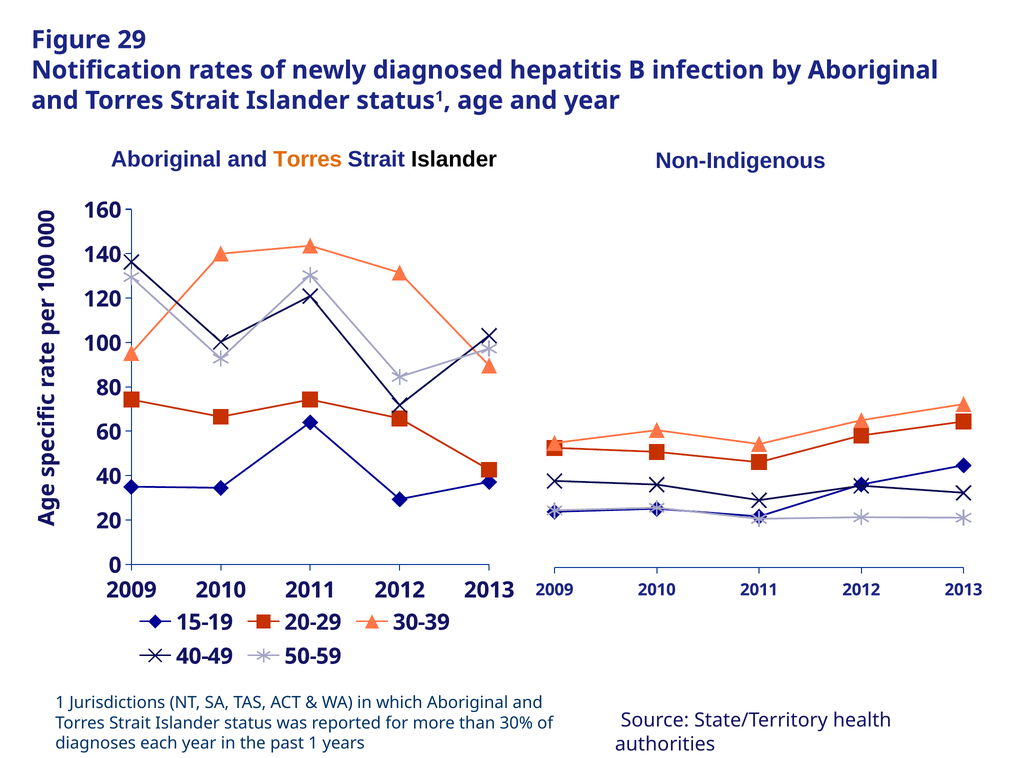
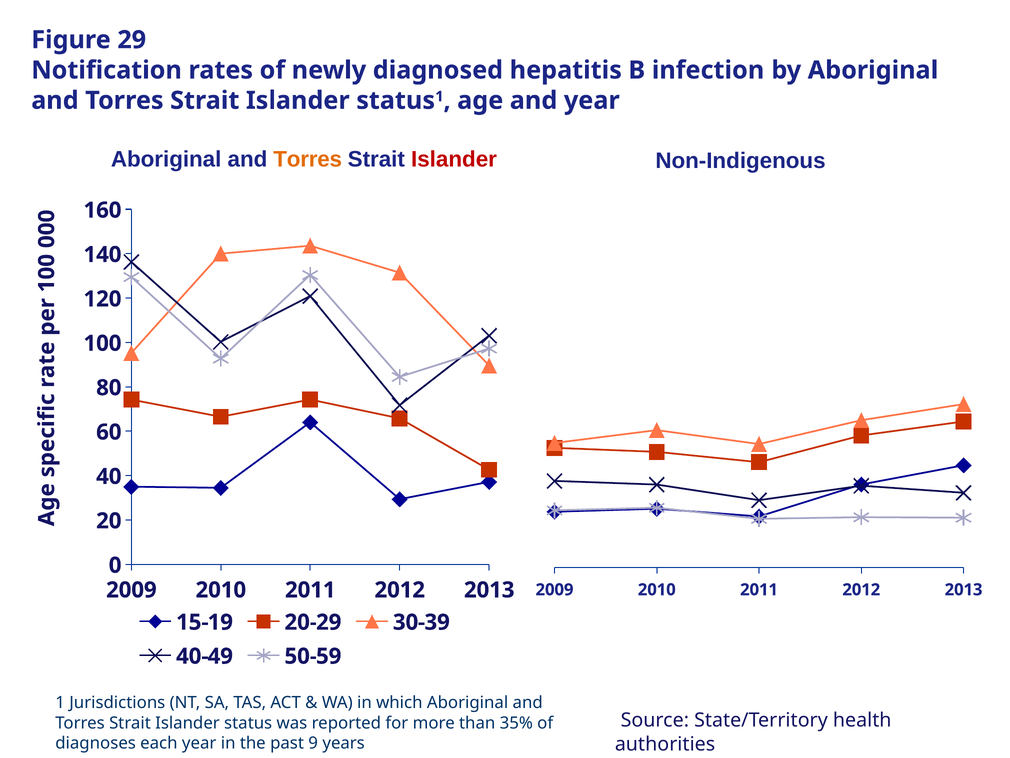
Islander at (454, 159) colour: black -> red
30%: 30% -> 35%
past 1: 1 -> 9
